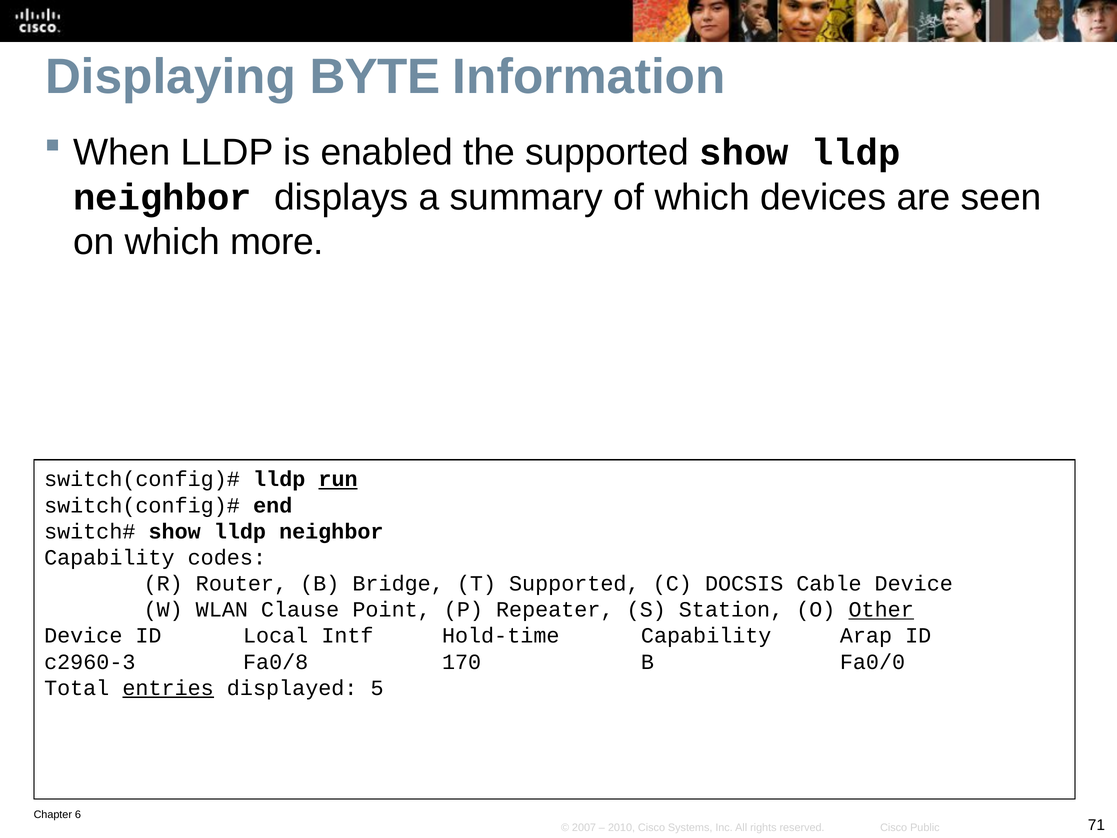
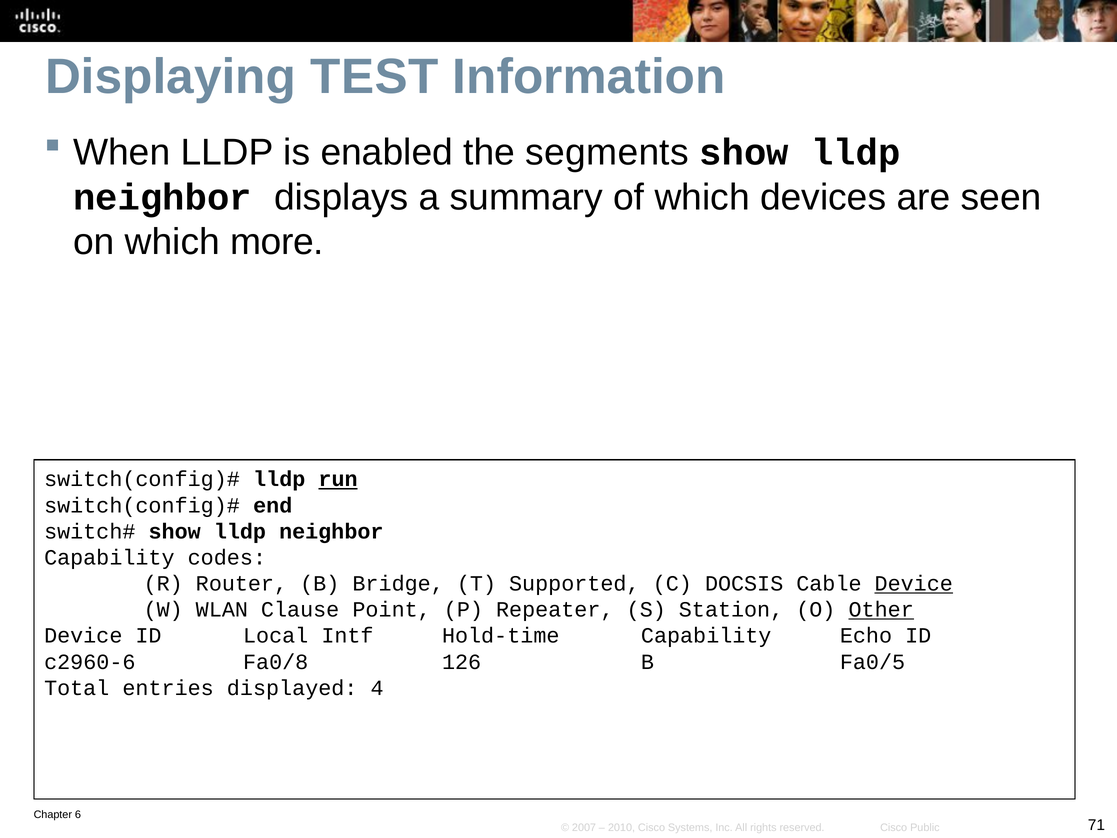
BYTE: BYTE -> TEST
the supported: supported -> segments
Device at (914, 583) underline: none -> present
Arap: Arap -> Echo
c2960-3: c2960-3 -> c2960-6
170: 170 -> 126
Fa0/0: Fa0/0 -> Fa0/5
entries underline: present -> none
5: 5 -> 4
